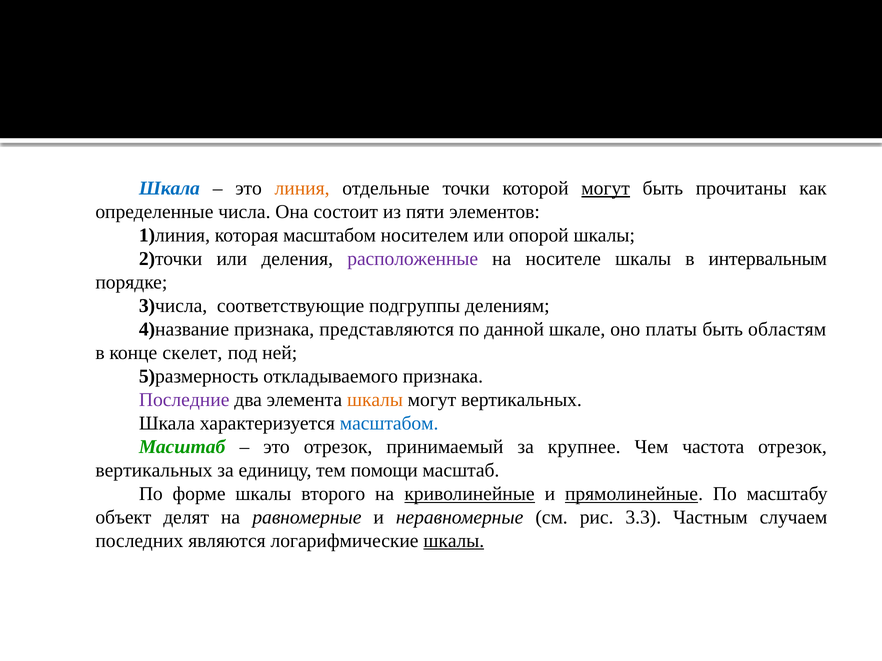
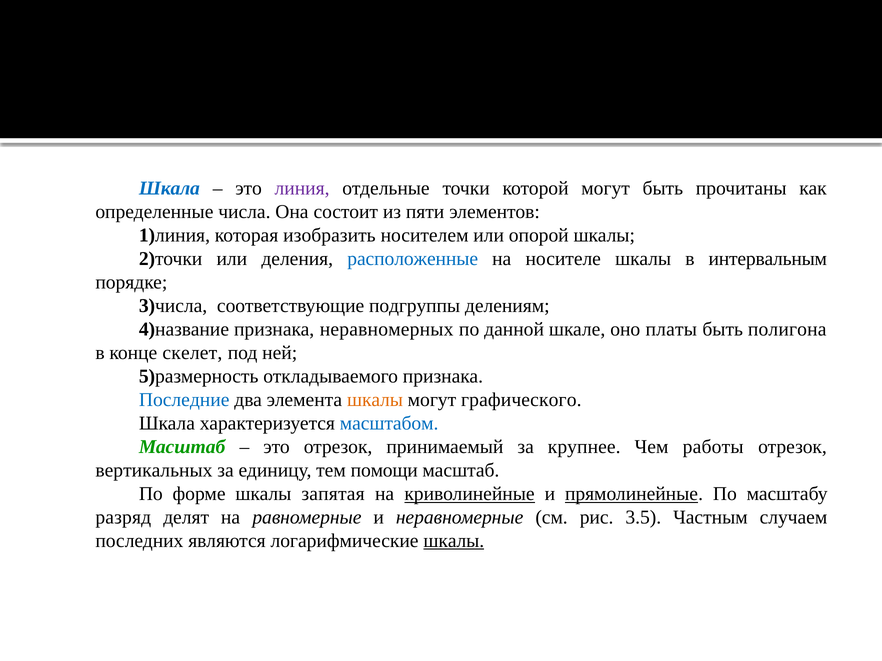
линия colour: orange -> purple
могут at (606, 188) underline: present -> none
которая масштабом: масштабом -> изобразить
расположенные colour: purple -> blue
представляются: представляются -> неравномерных
областям: областям -> полигона
Последние colour: purple -> blue
могут вертикальных: вертикальных -> графического
частота: частота -> работы
второго: второго -> запятая
объект: объект -> разряд
3.3: 3.3 -> 3.5
